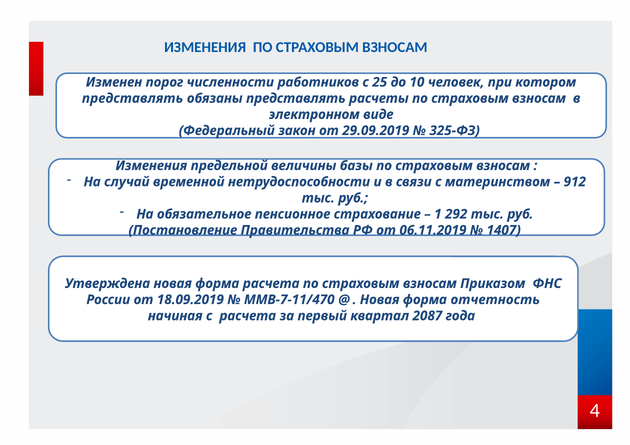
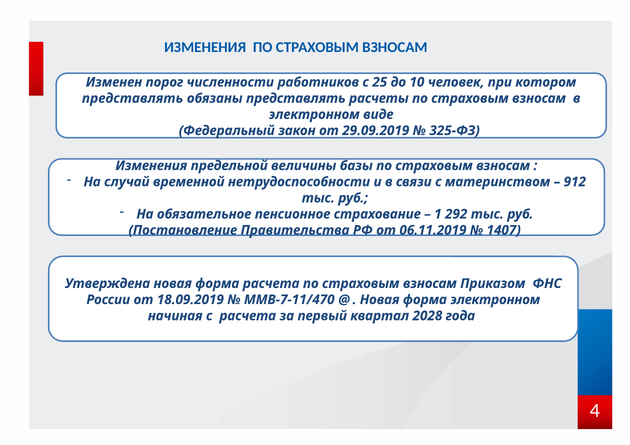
форма отчетность: отчетность -> электронном
2087: 2087 -> 2028
